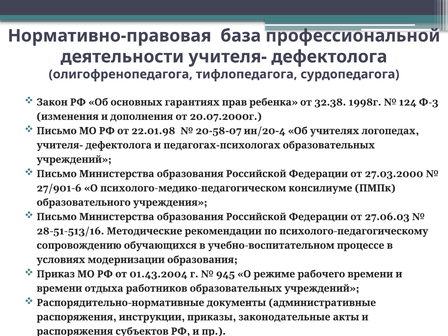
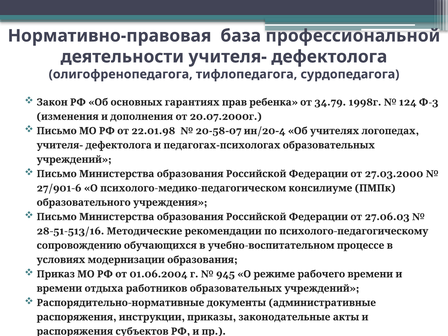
32.38: 32.38 -> 34.79
01.43.2004: 01.43.2004 -> 01.06.2004
